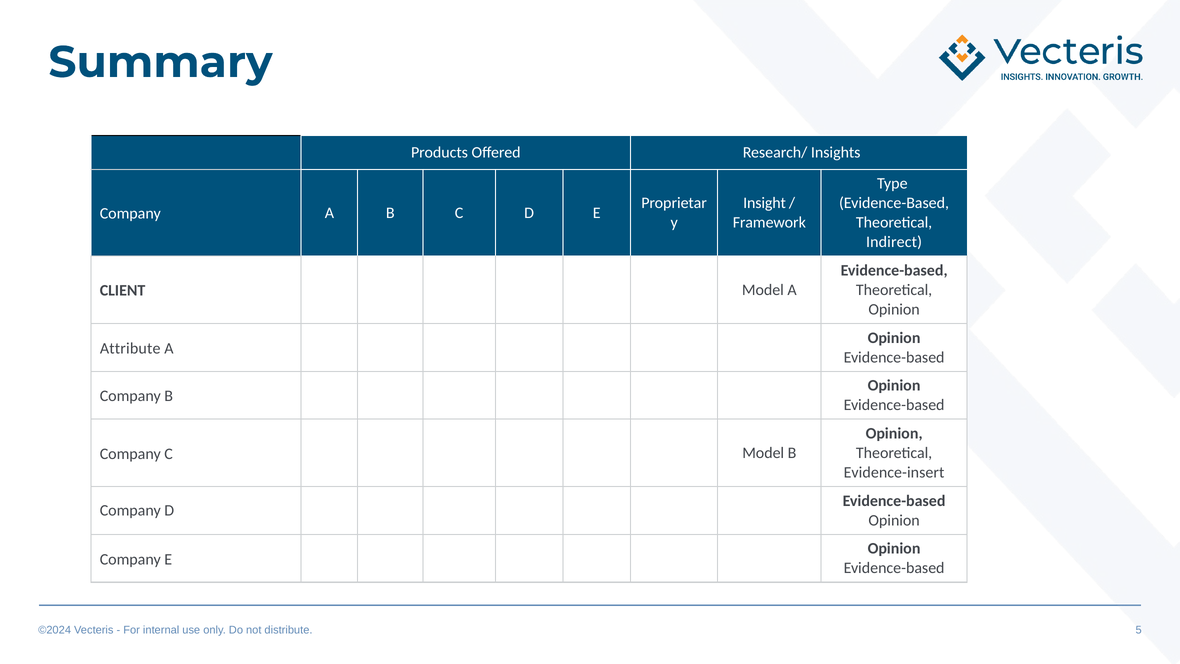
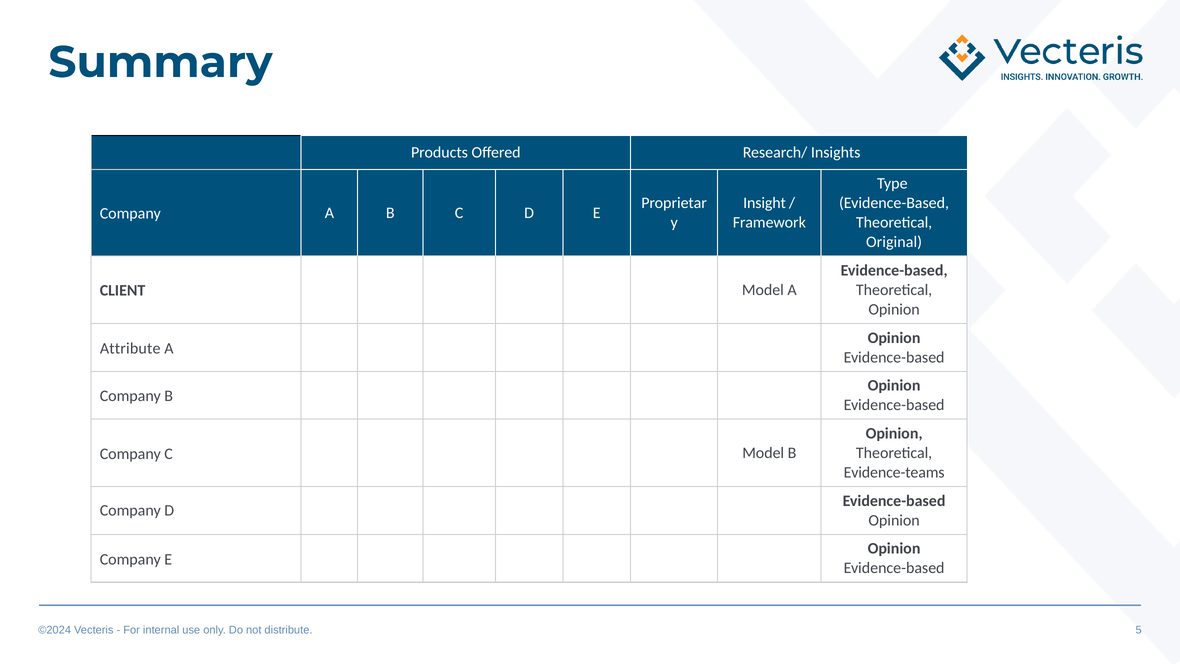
Indirect: Indirect -> Original
Evidence-insert: Evidence-insert -> Evidence-teams
